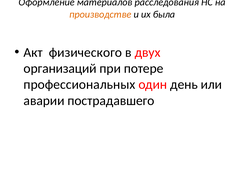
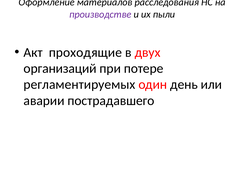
производстве colour: orange -> purple
была: была -> пыли
физического: физического -> проходящие
профессиональных: профессиональных -> регламентируемых
